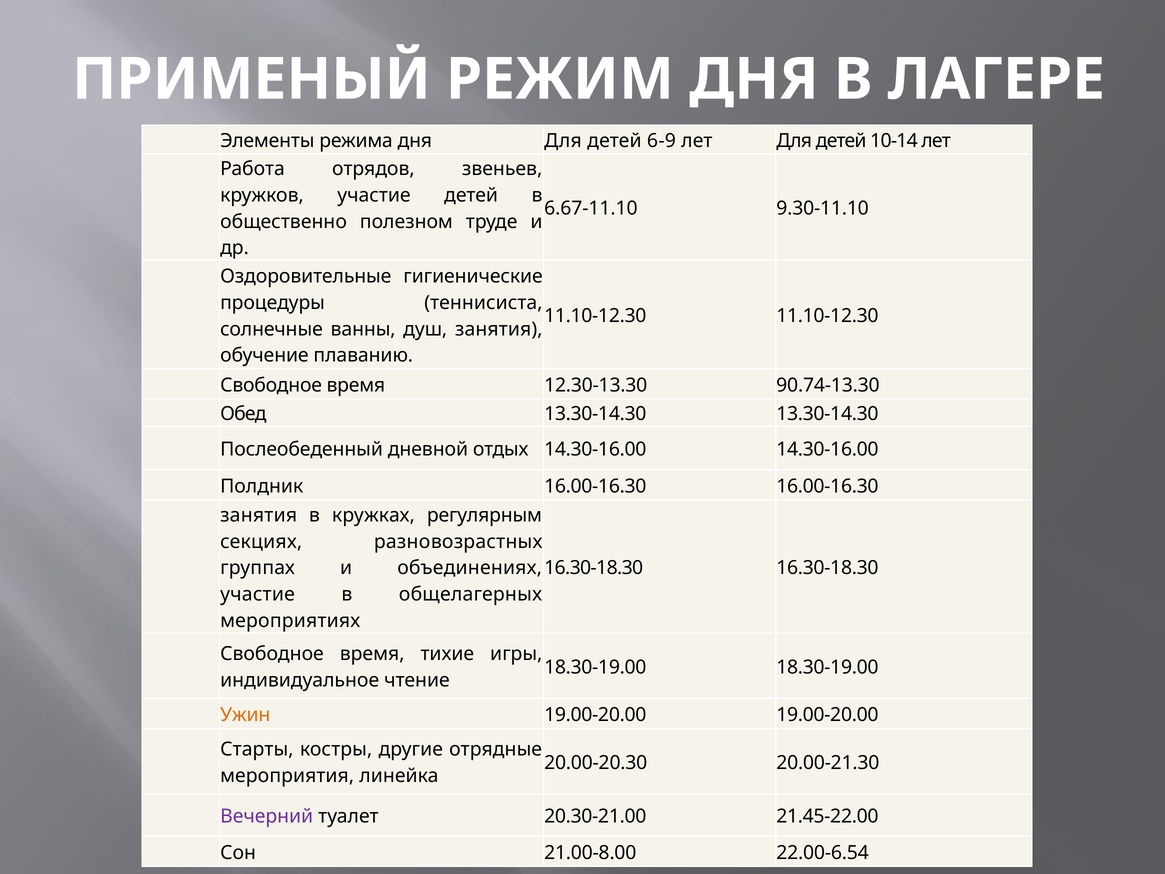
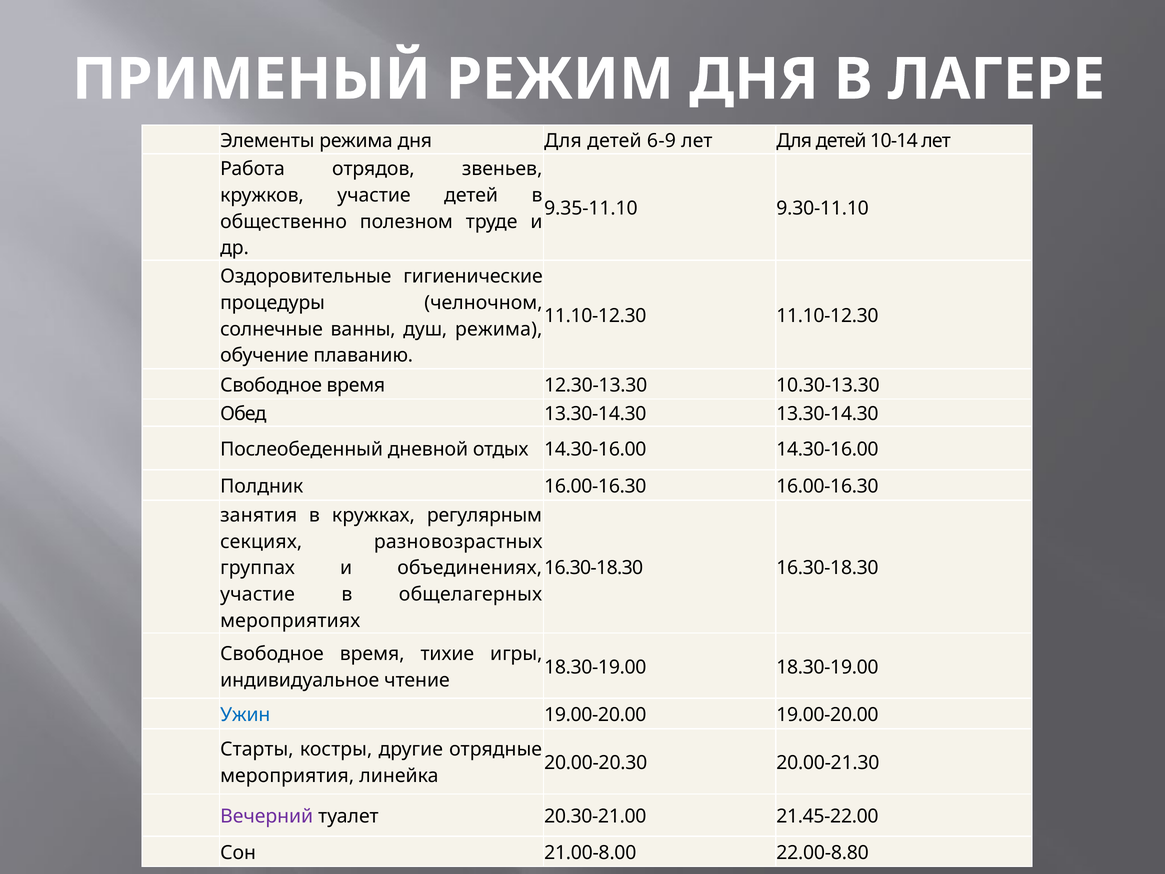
6.67-11.10: 6.67-11.10 -> 9.35-11.10
теннисиста: теннисиста -> челночном
душ занятия: занятия -> режима
90.74-13.30: 90.74-13.30 -> 10.30-13.30
Ужин colour: orange -> blue
22.00-6.54: 22.00-6.54 -> 22.00-8.80
